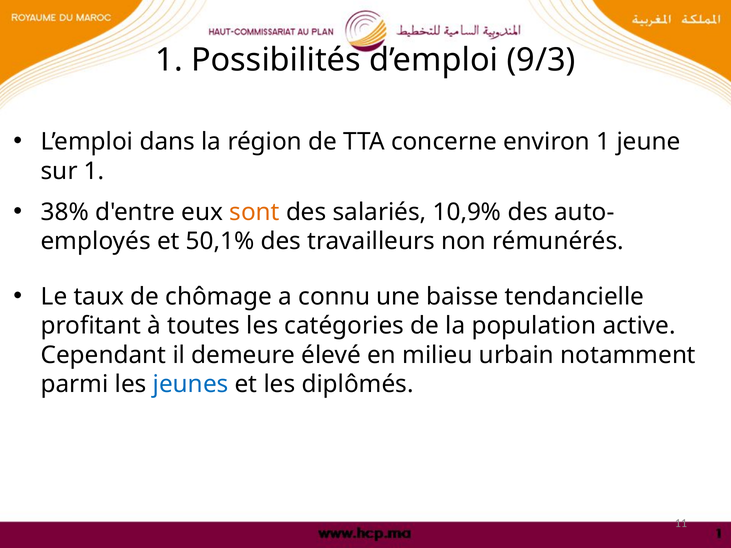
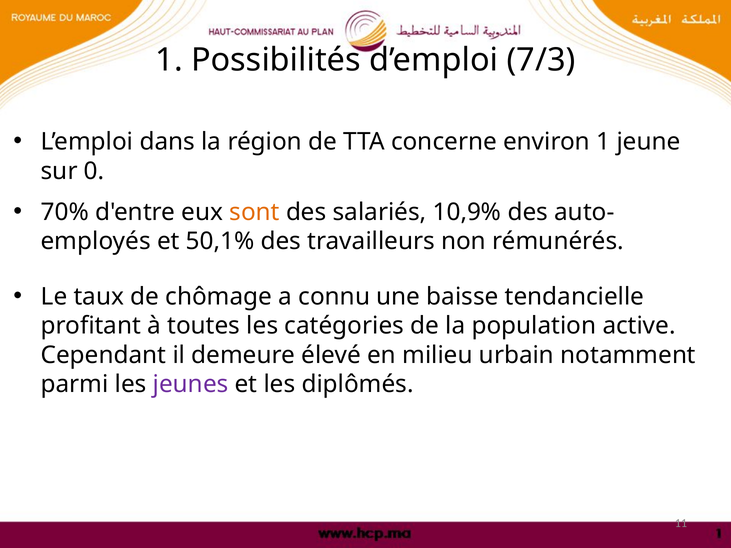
9/3: 9/3 -> 7/3
sur 1: 1 -> 0
38%: 38% -> 70%
jeunes colour: blue -> purple
